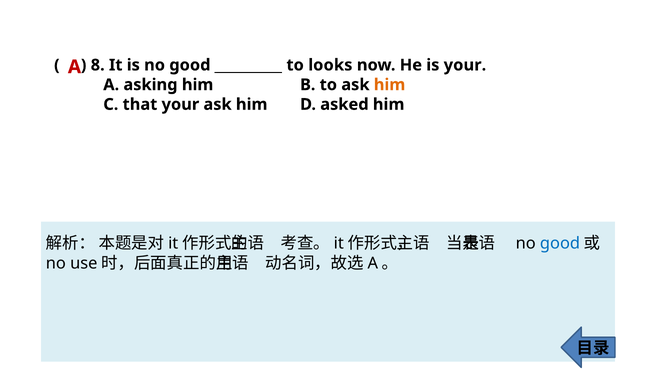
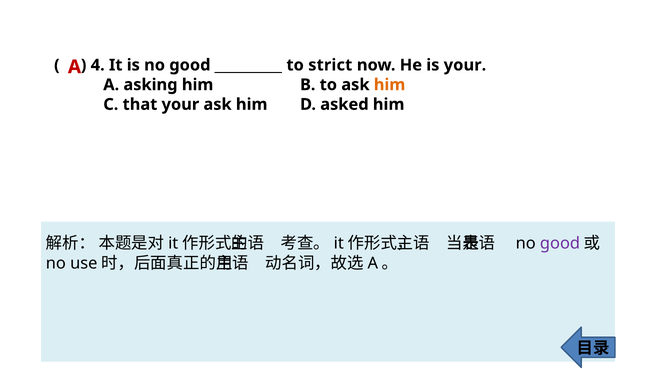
8: 8 -> 4
looks: looks -> strict
good at (560, 244) colour: blue -> purple
